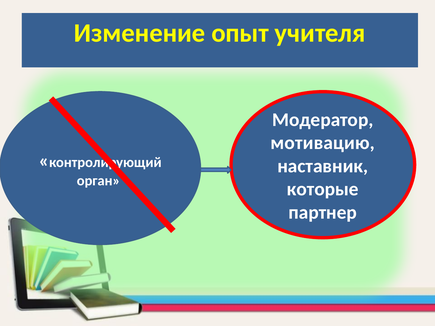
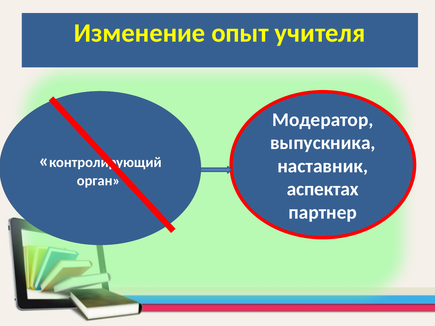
мотивацию: мотивацию -> выпускника
которые: которые -> аспектах
